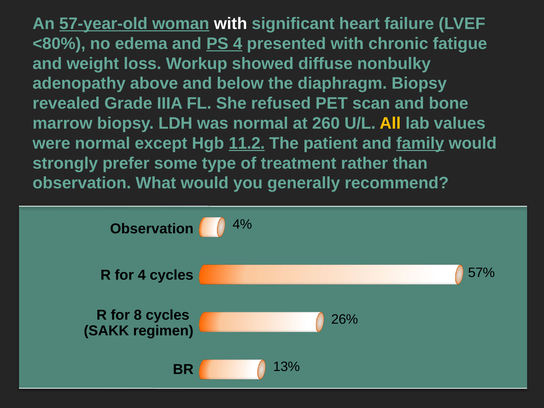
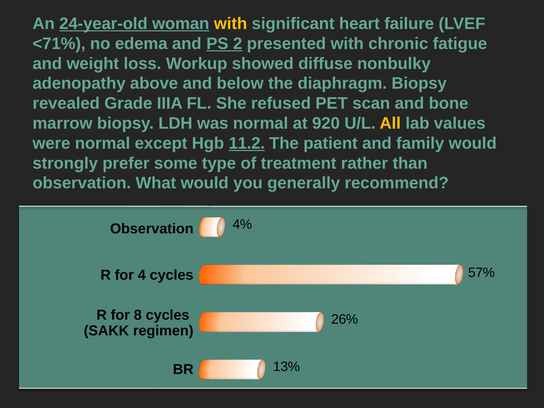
57-year-old: 57-year-old -> 24-year-old
with at (231, 24) colour: white -> yellow
<80%: <80% -> <71%
PS 4: 4 -> 2
260: 260 -> 920
family underline: present -> none
